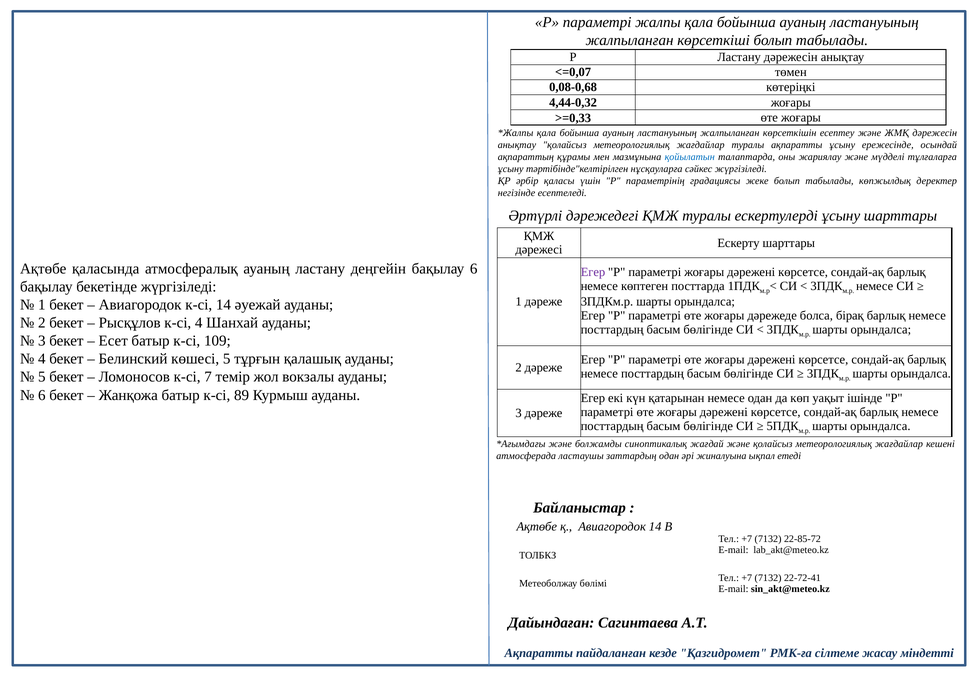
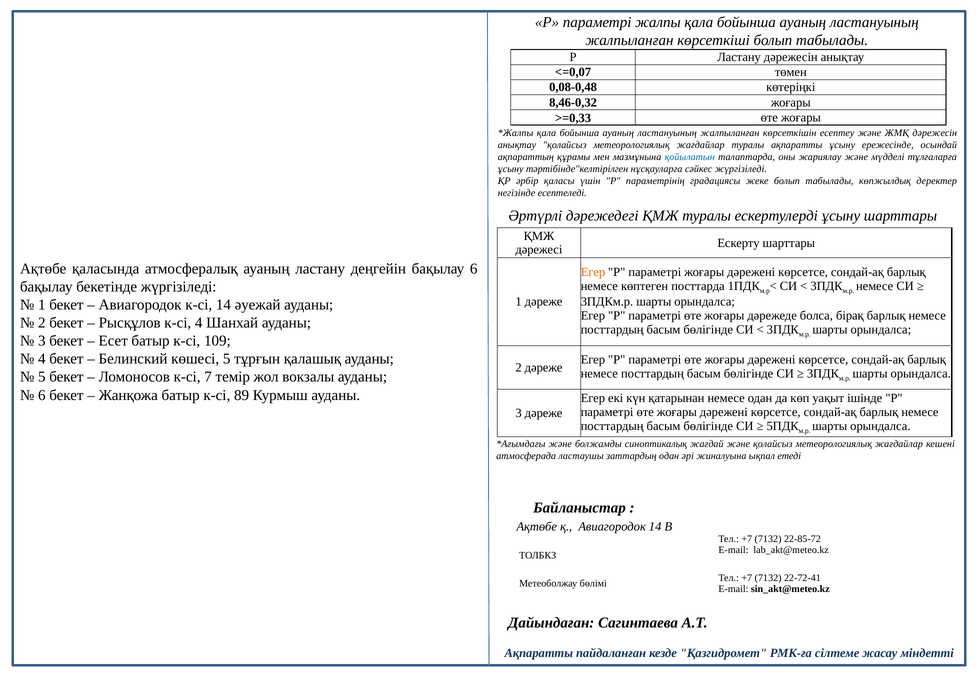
0,08-0,68: 0,08-0,68 -> 0,08-0,48
4,44-0,32: 4,44-0,32 -> 8,46-0,32
Егер at (593, 272) colour: purple -> orange
